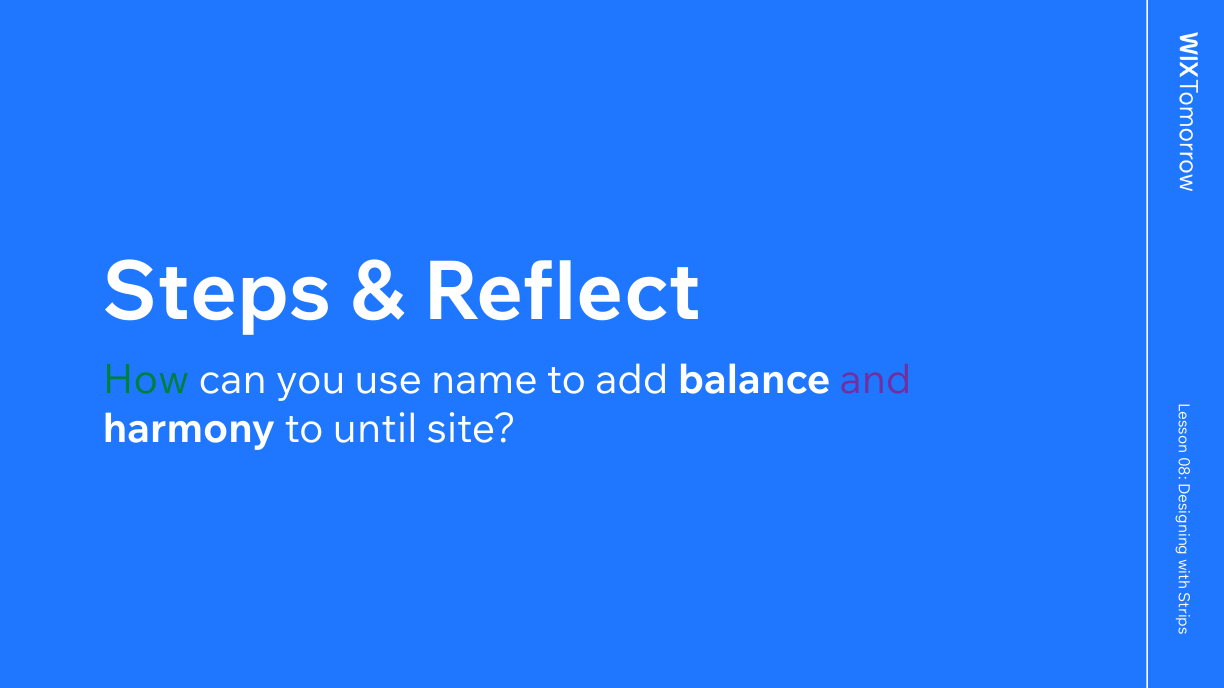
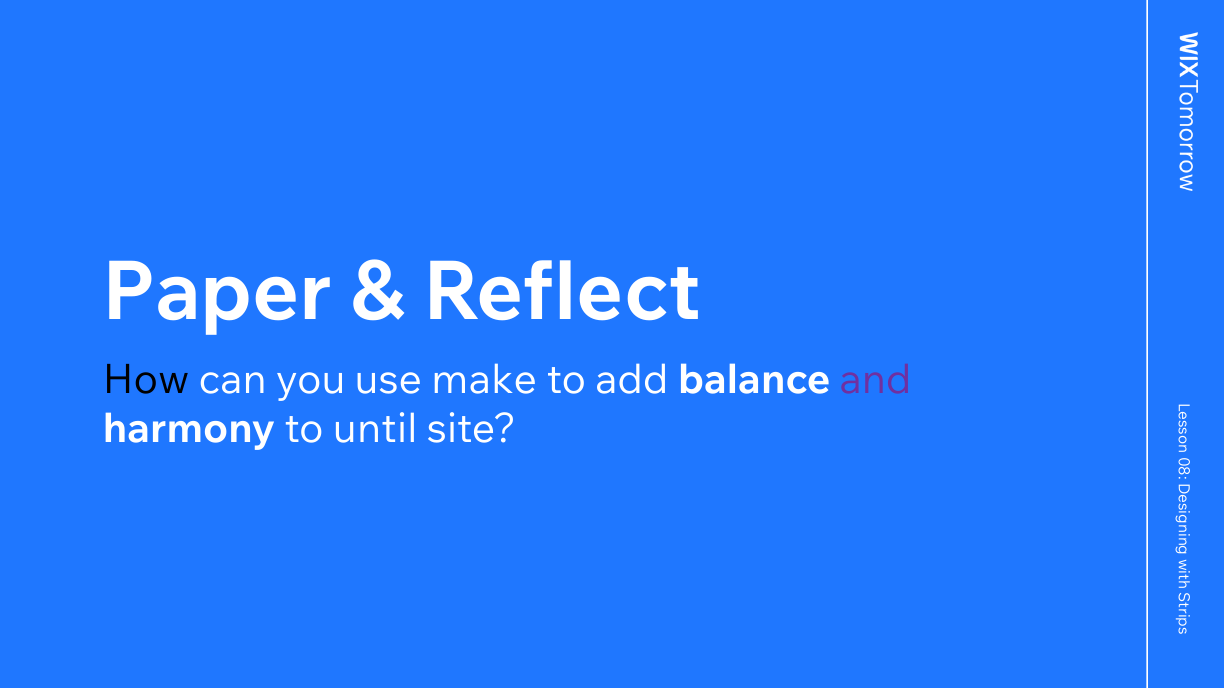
Steps: Steps -> Paper
How colour: green -> black
name: name -> make
